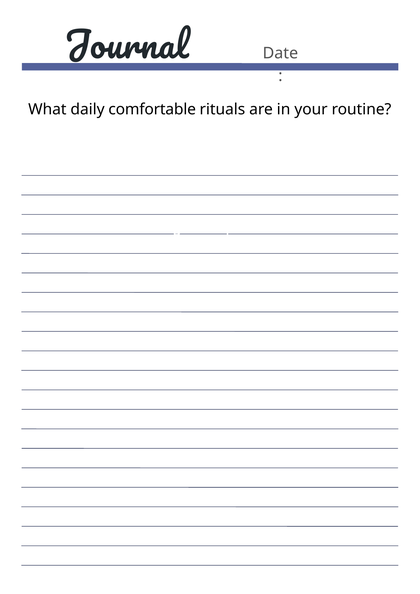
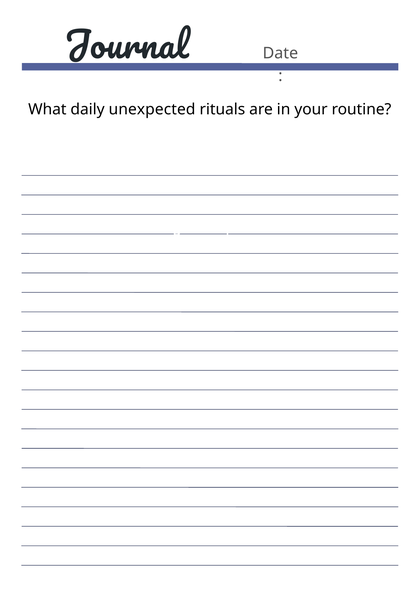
comfortable: comfortable -> unexpected
